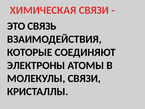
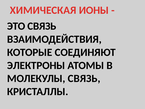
ХИМИЧЕСКАЯ СВЯЗИ: СВЯЗИ -> ИОНЫ
МОЛЕКУЛЫ СВЯЗИ: СВЯЗИ -> СВЯЗЬ
